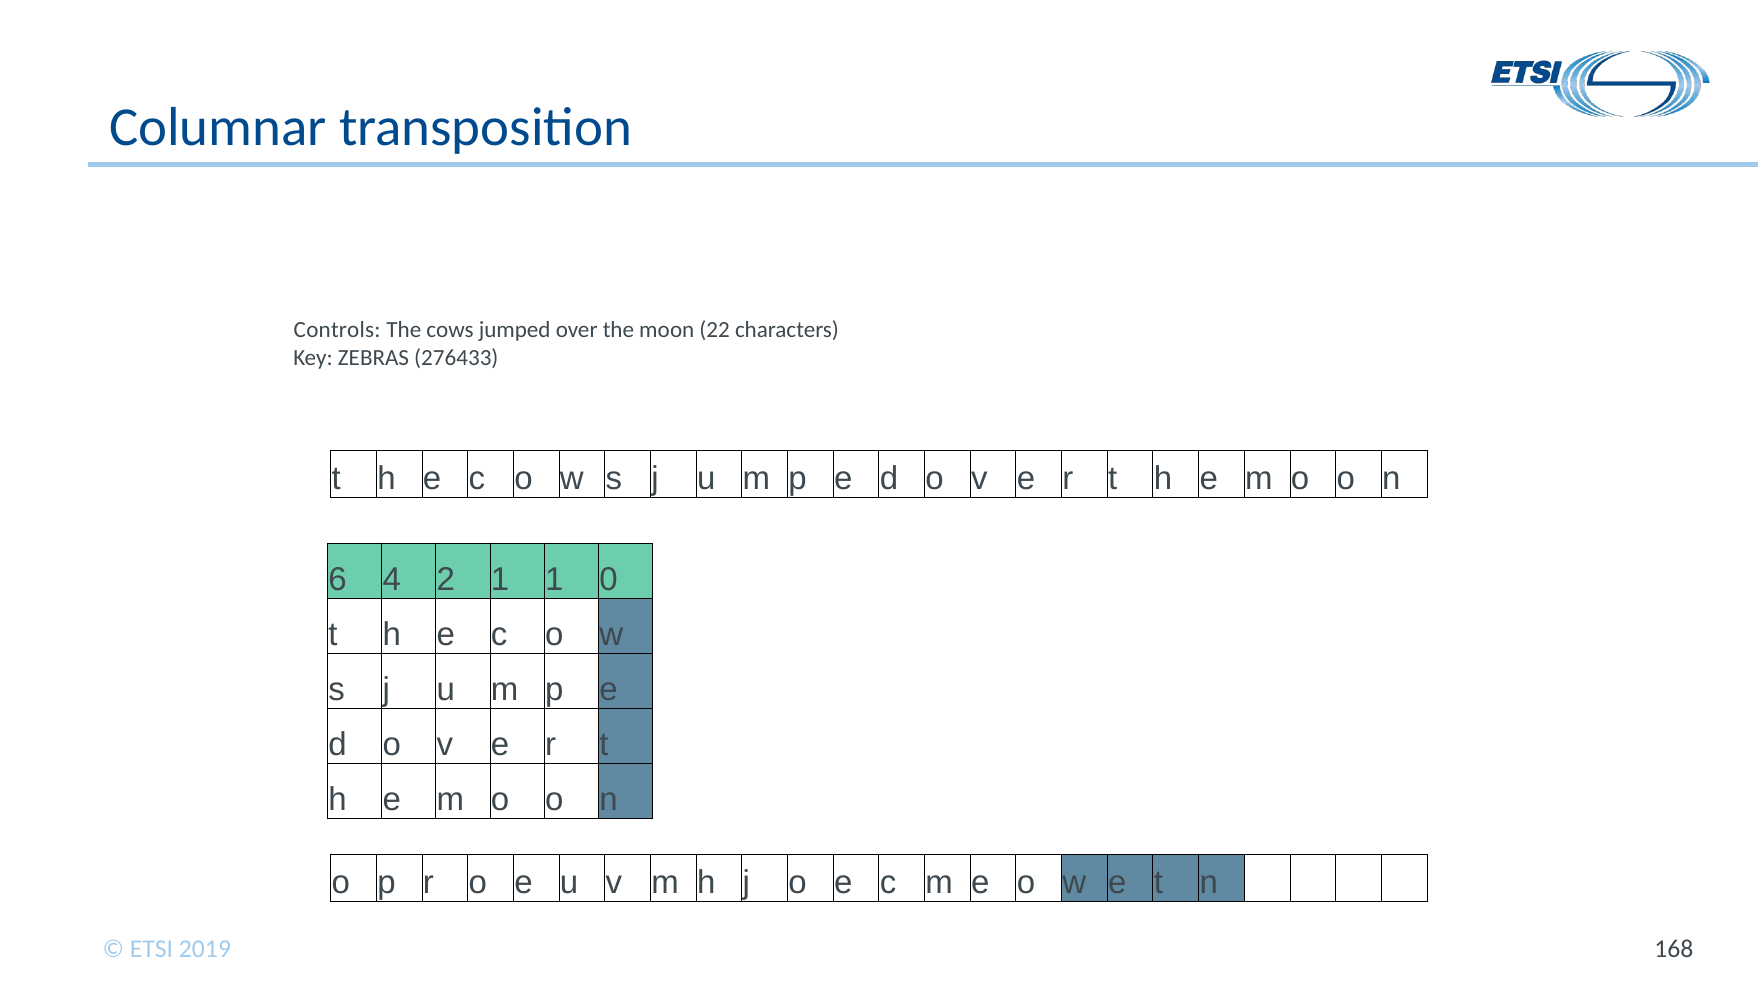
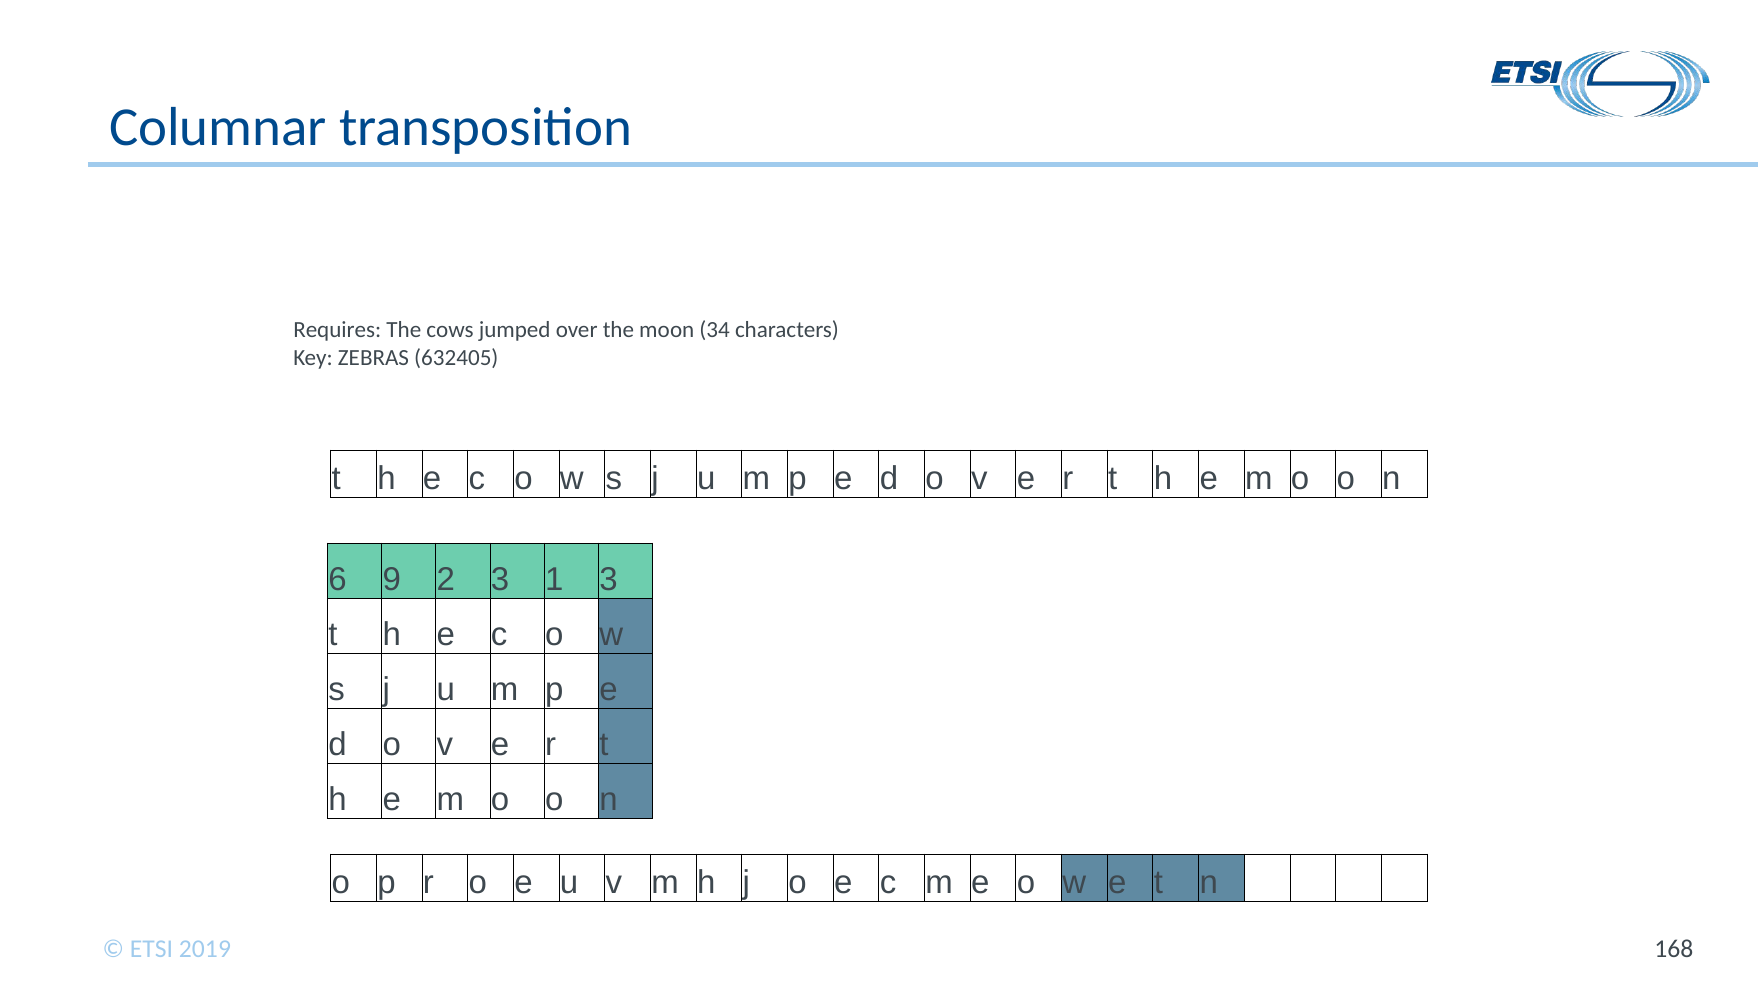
Controls: Controls -> Requires
22: 22 -> 34
276433: 276433 -> 632405
4: 4 -> 9
2 1: 1 -> 3
1 0: 0 -> 3
